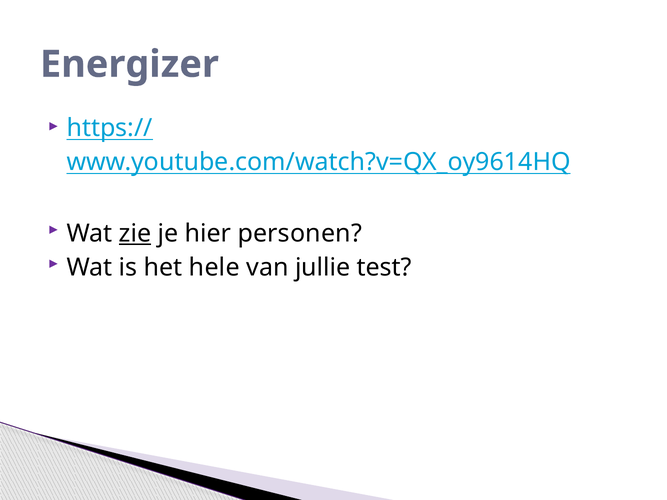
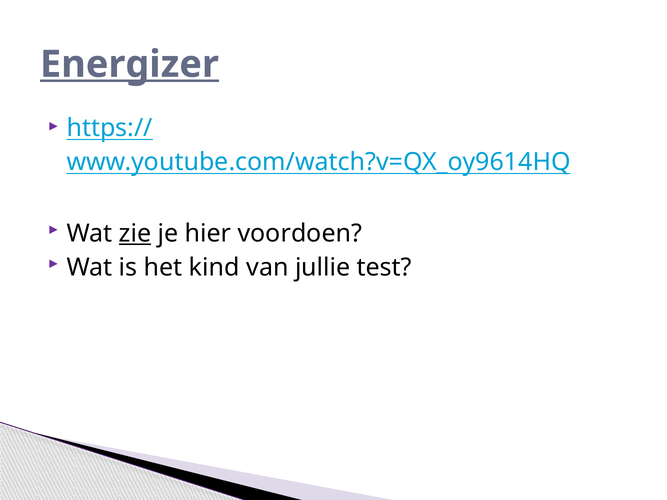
Energizer underline: none -> present
personen: personen -> voordoen
hele: hele -> kind
